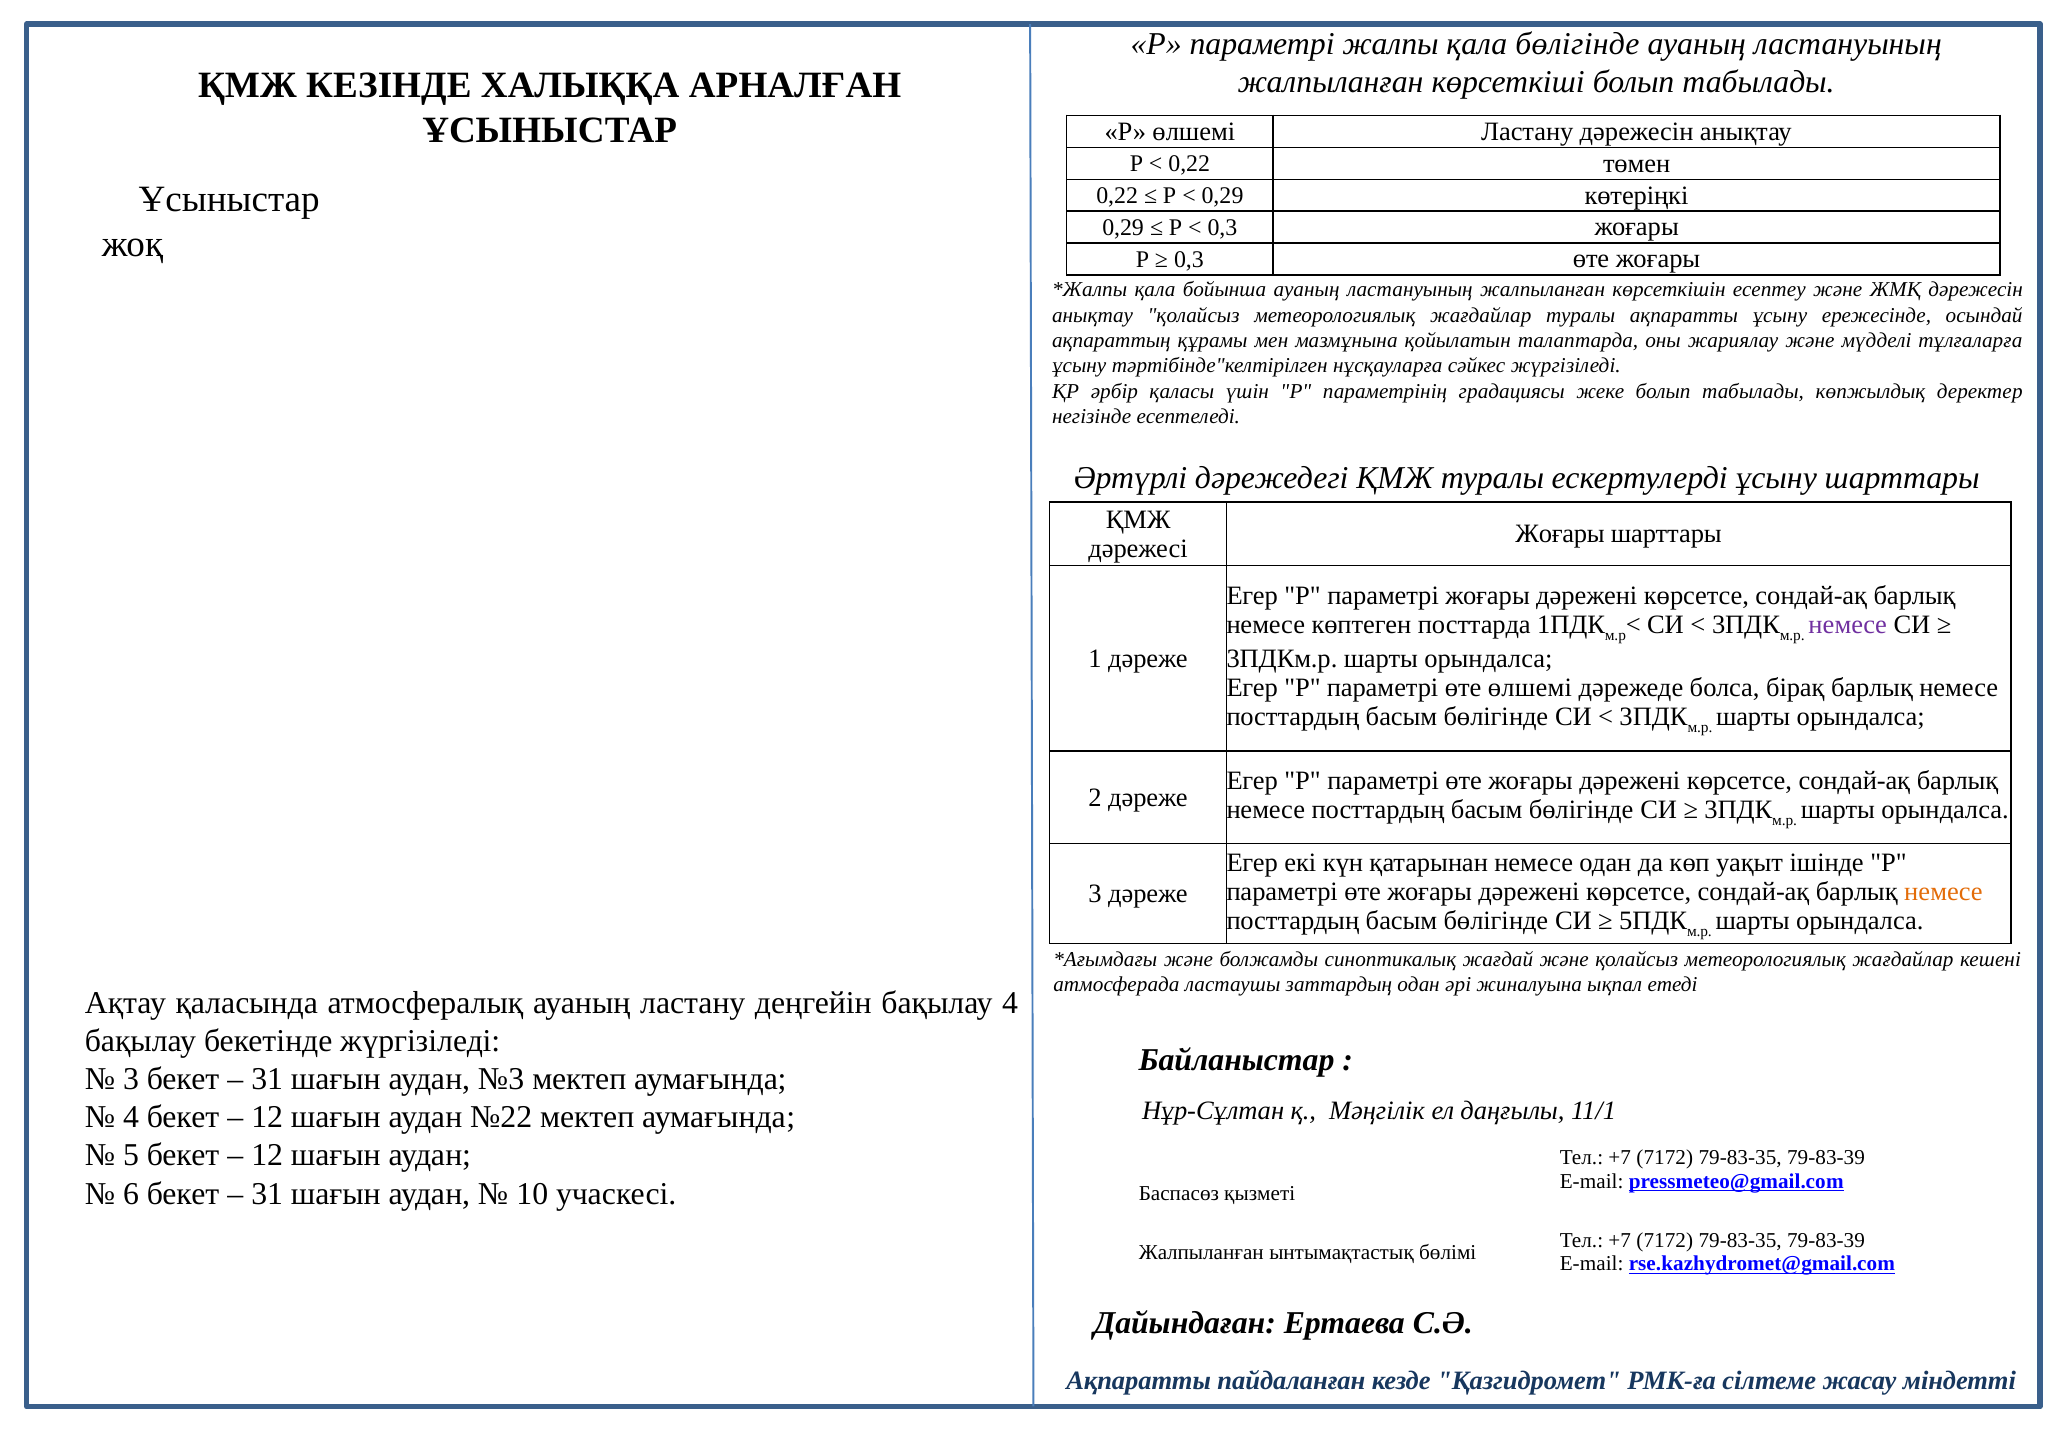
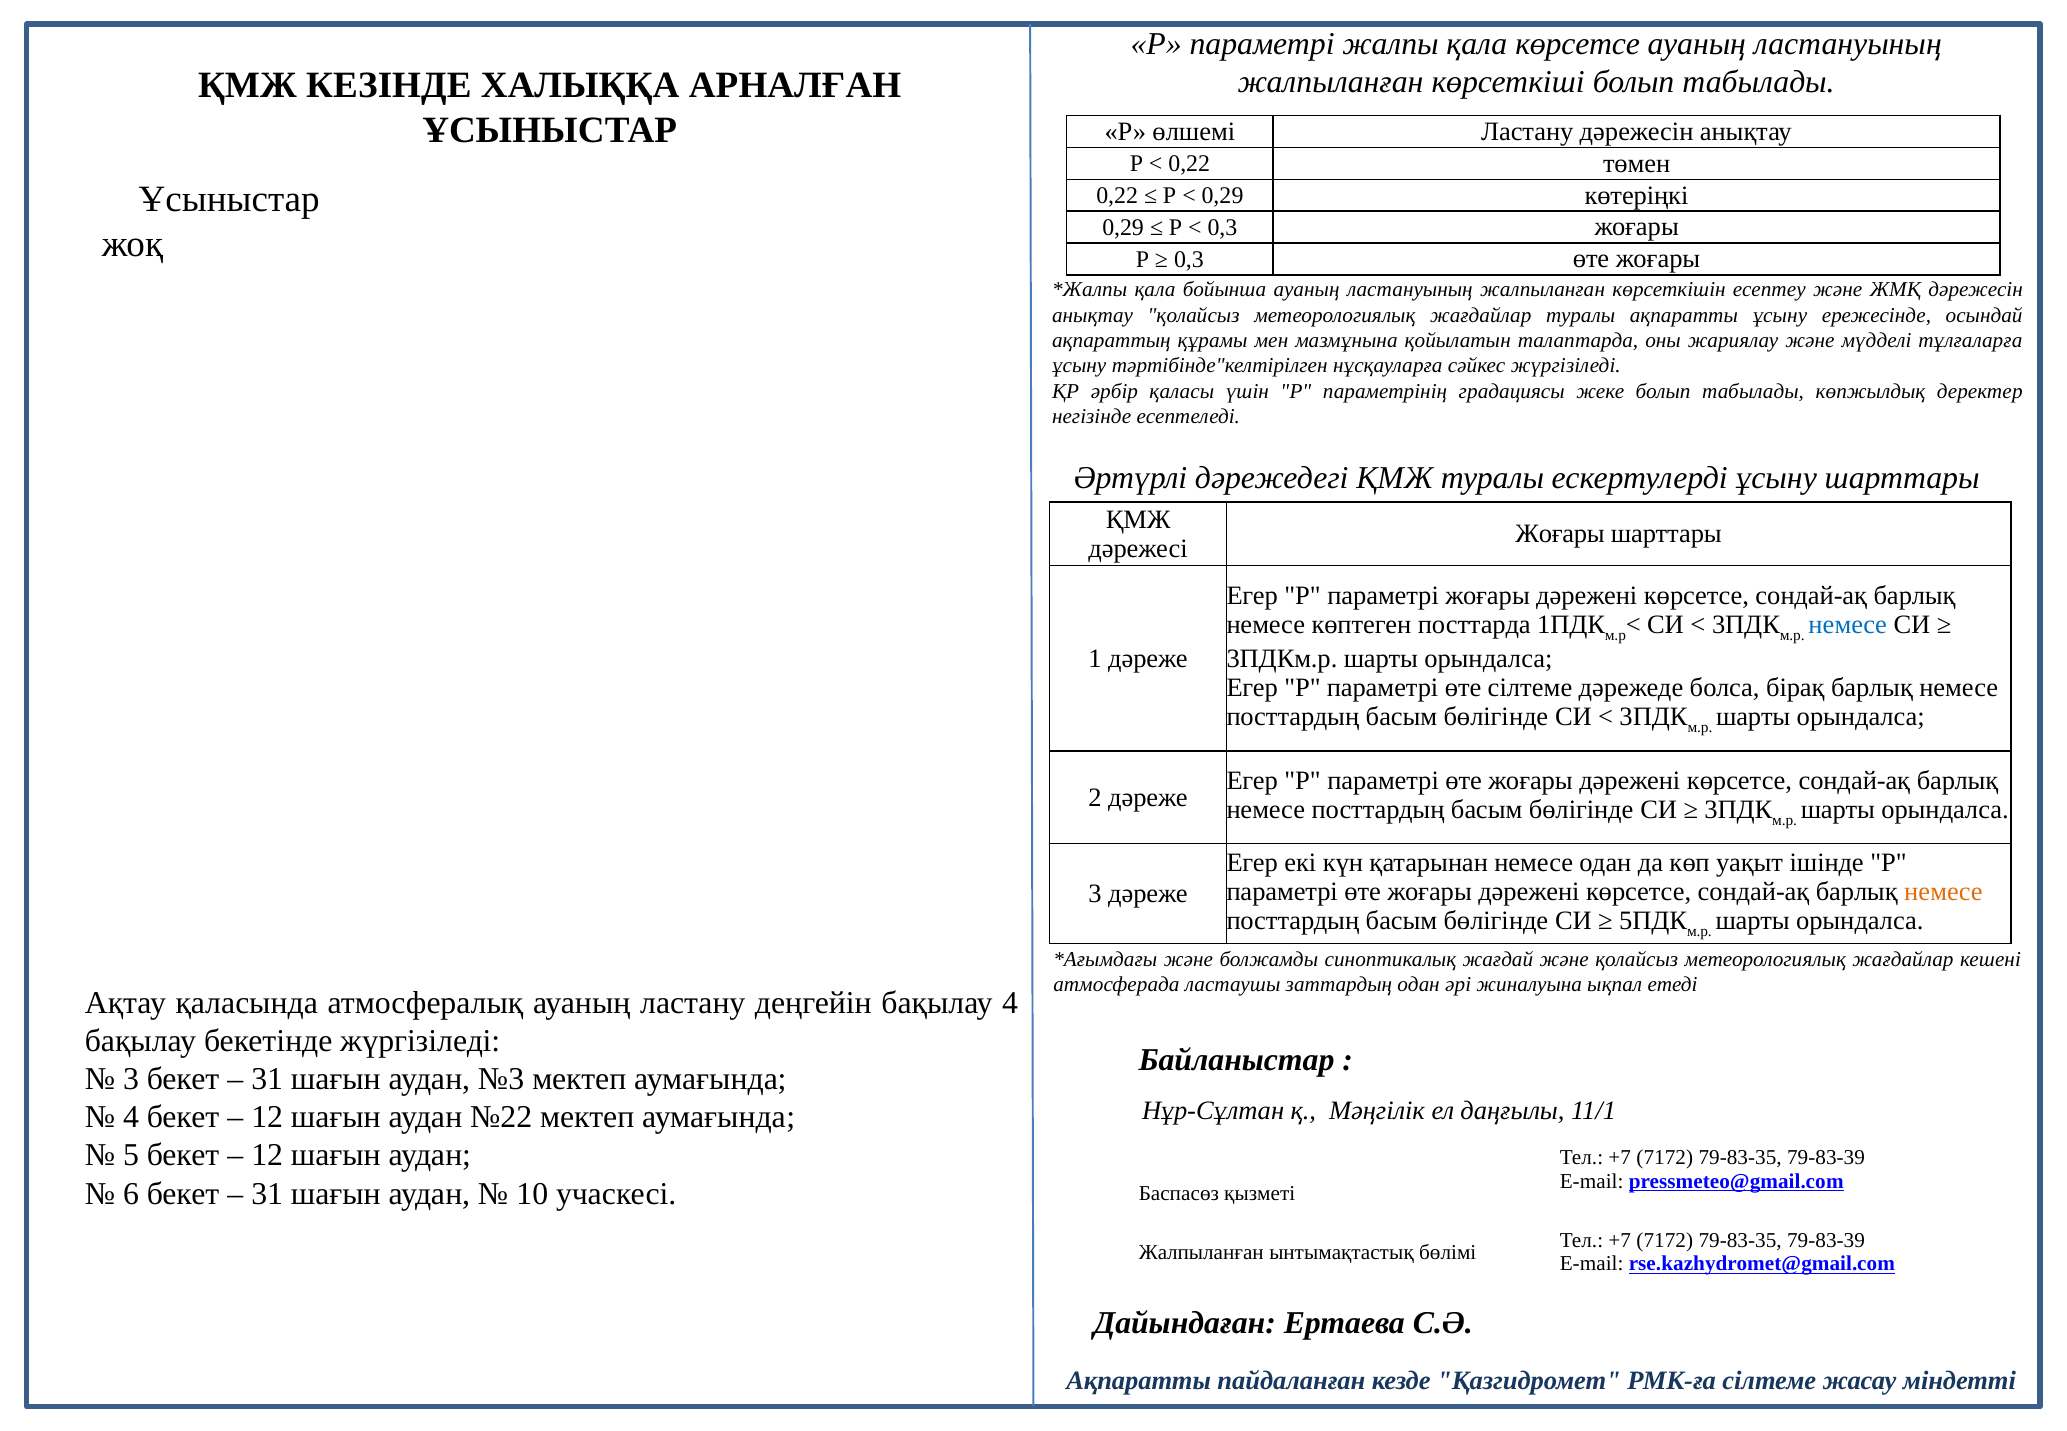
қала бөлігінде: бөлігінде -> көрсетсе
немесе at (1848, 625) colour: purple -> blue
өте өлшемі: өлшемі -> сілтеме
